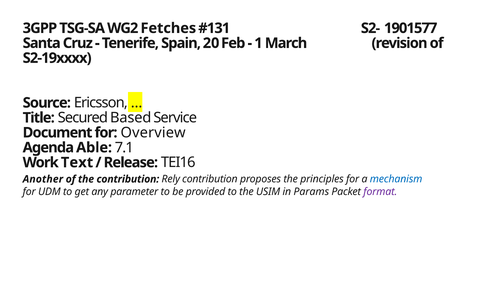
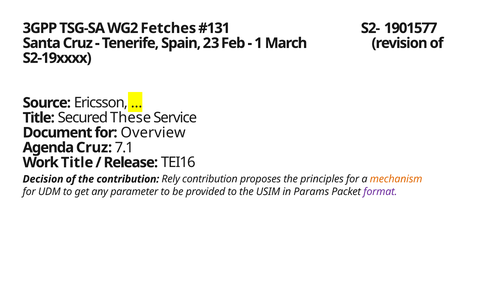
20: 20 -> 23
Based: Based -> These
Agenda Able: Able -> Cruz
Work Text: Text -> Title
Another: Another -> Decision
mechanism colour: blue -> orange
